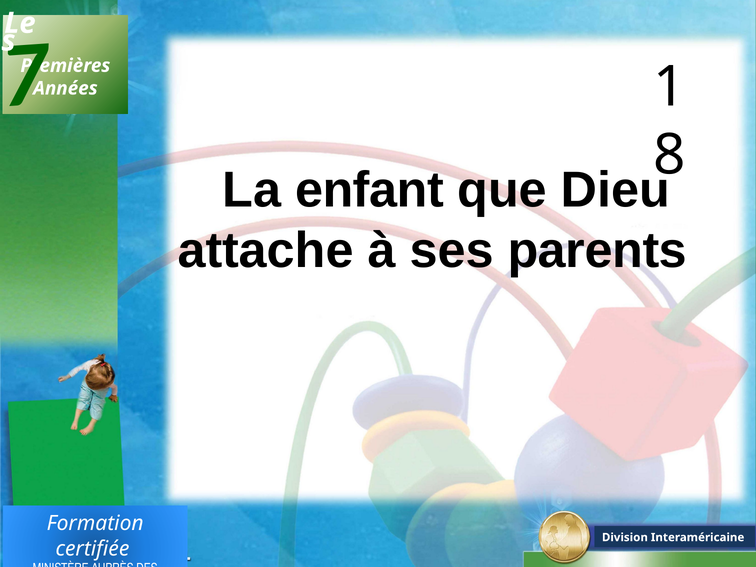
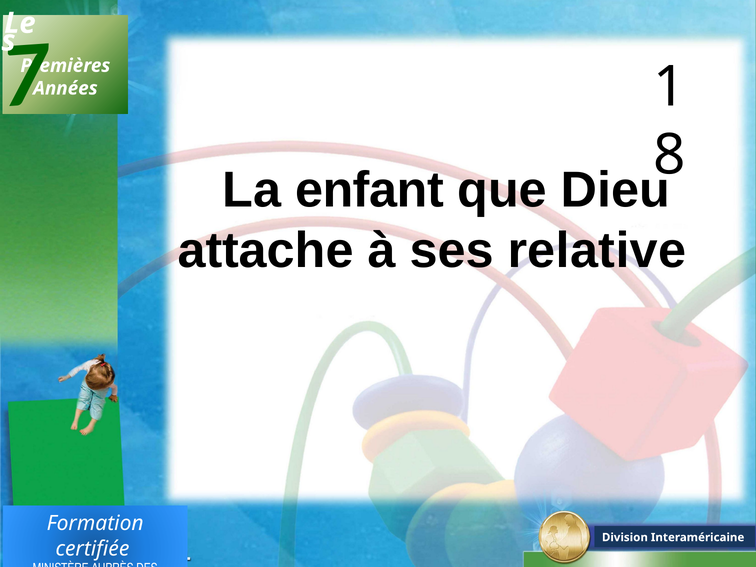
parents: parents -> relative
